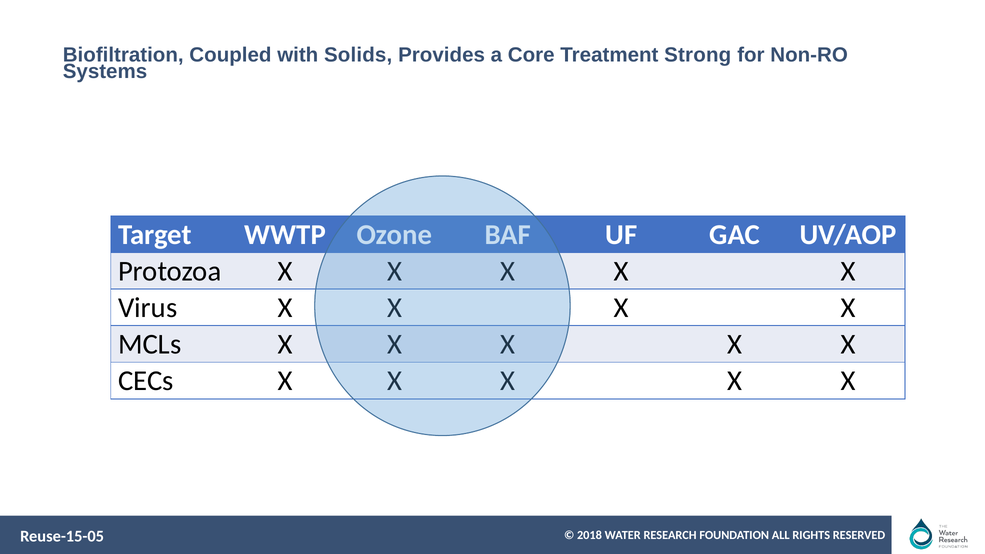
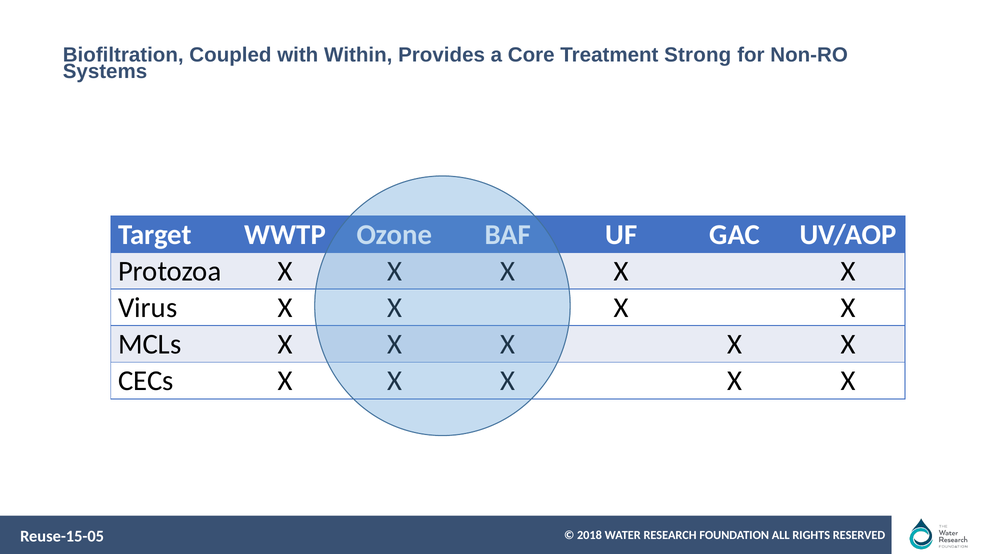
Solids: Solids -> Within
